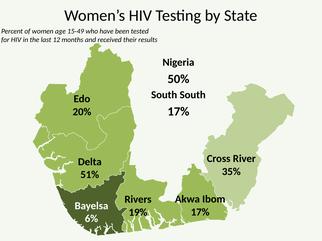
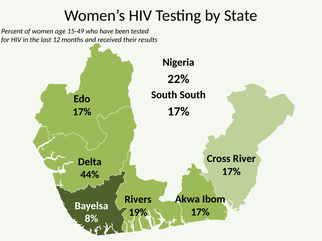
50%: 50% -> 22%
20% at (82, 112): 20% -> 17%
35% at (231, 172): 35% -> 17%
51%: 51% -> 44%
6%: 6% -> 8%
